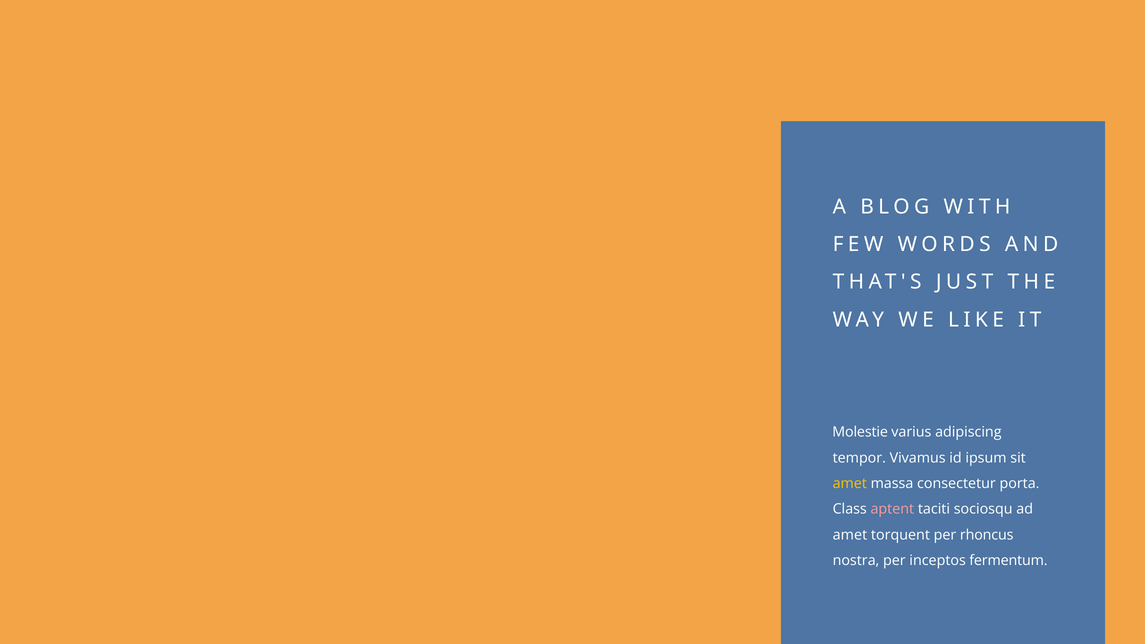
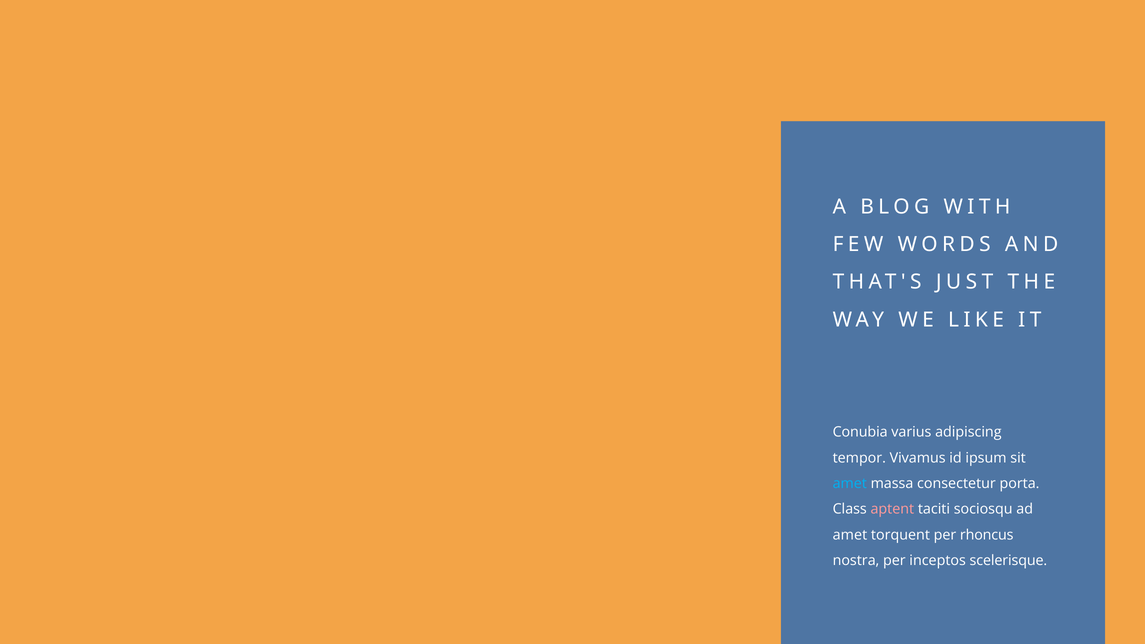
Molestie: Molestie -> Conubia
amet at (850, 484) colour: yellow -> light blue
fermentum: fermentum -> scelerisque
